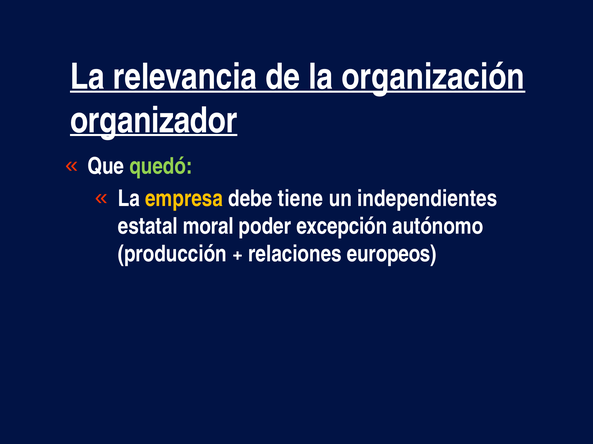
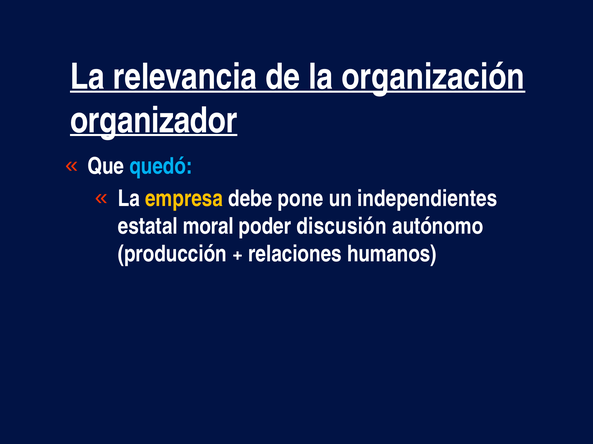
quedó colour: light green -> light blue
tiene: tiene -> pone
excepción: excepción -> discusión
europeos: europeos -> humanos
